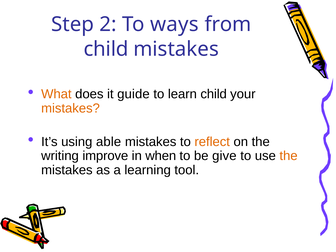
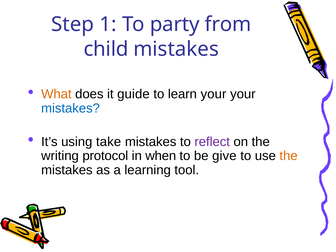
2: 2 -> 1
ways: ways -> party
learn child: child -> your
mistakes at (71, 108) colour: orange -> blue
able: able -> take
reflect colour: orange -> purple
improve: improve -> protocol
